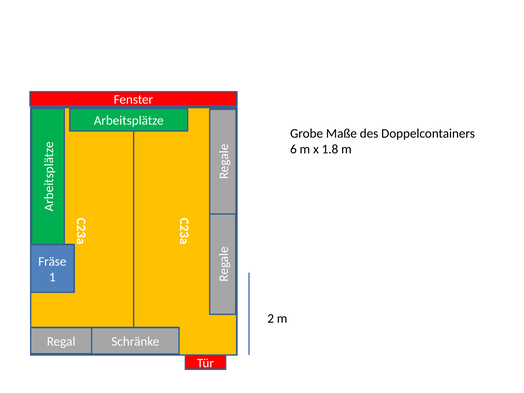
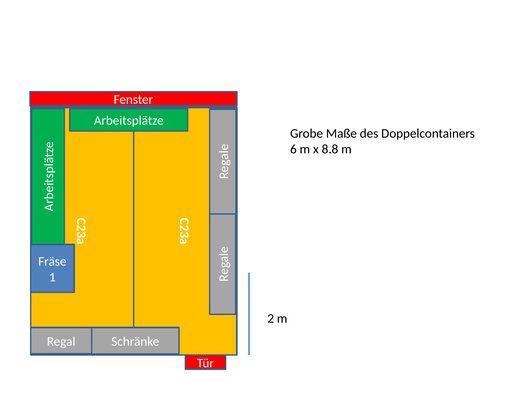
1.8: 1.8 -> 8.8
